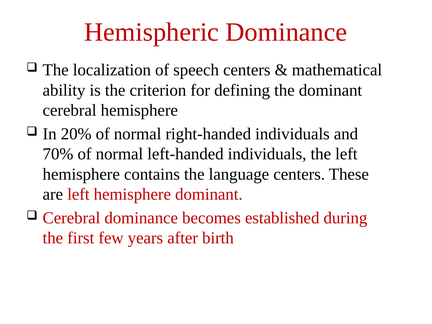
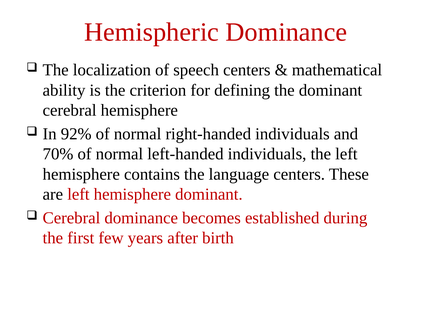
20%: 20% -> 92%
